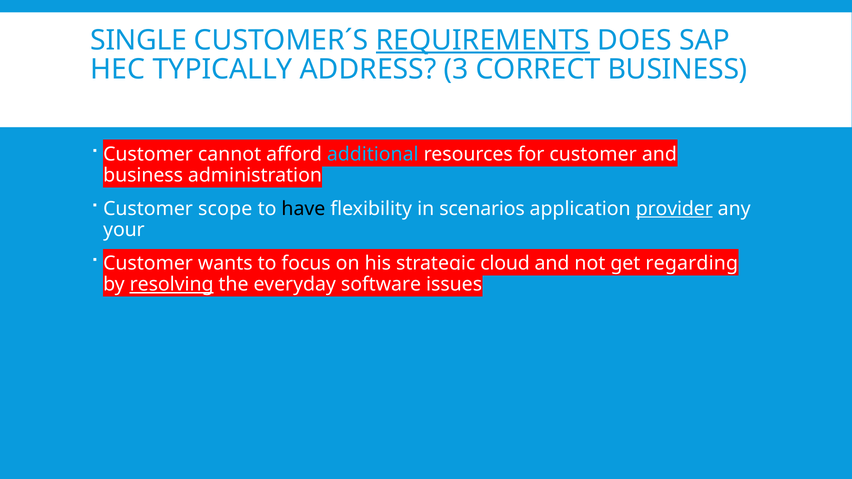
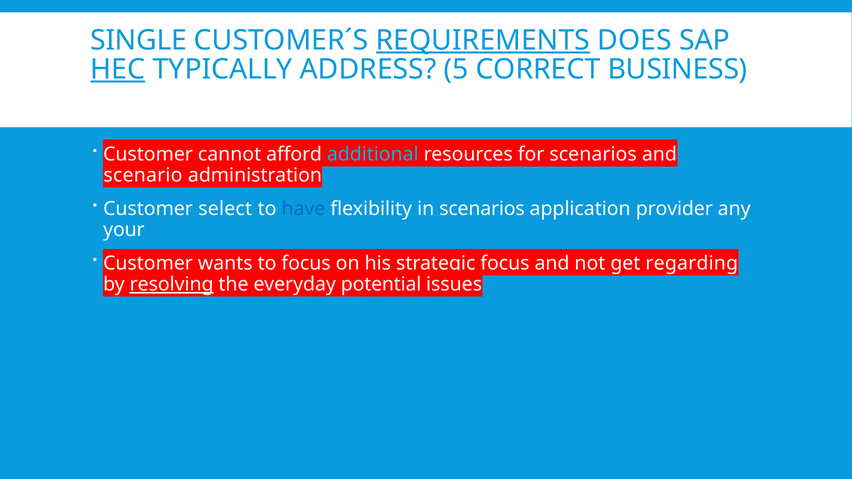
HEC underline: none -> present
3: 3 -> 5
for customer: customer -> scenarios
business at (143, 175): business -> scenario
scope: scope -> select
have colour: black -> blue
provider underline: present -> none
cloud at (505, 263): cloud -> focus
software: software -> potential
